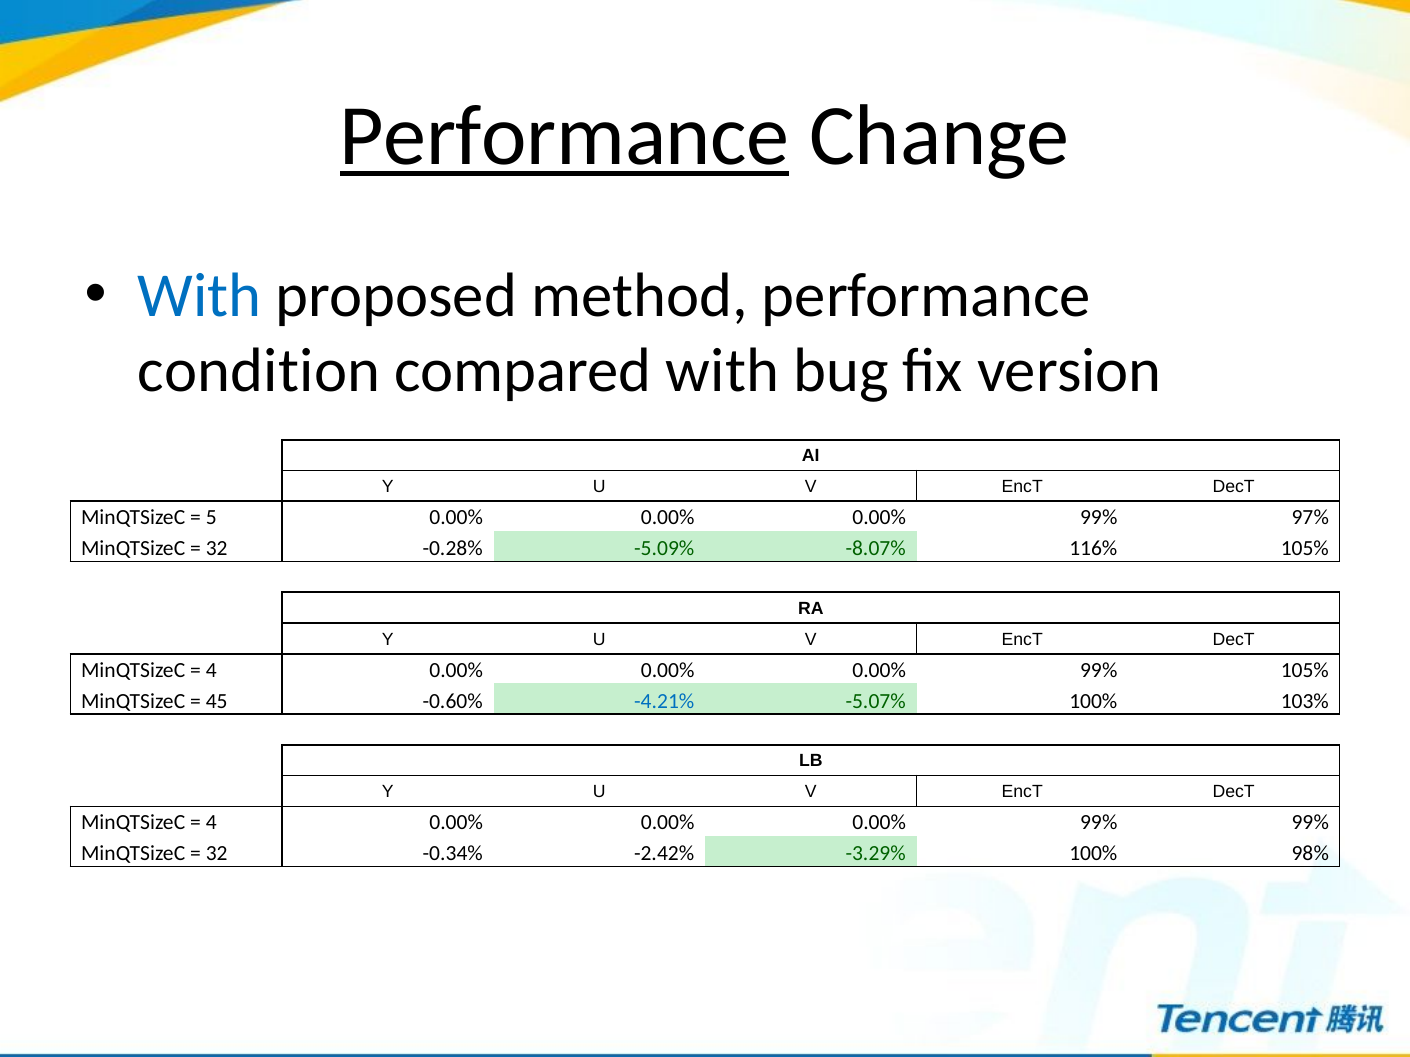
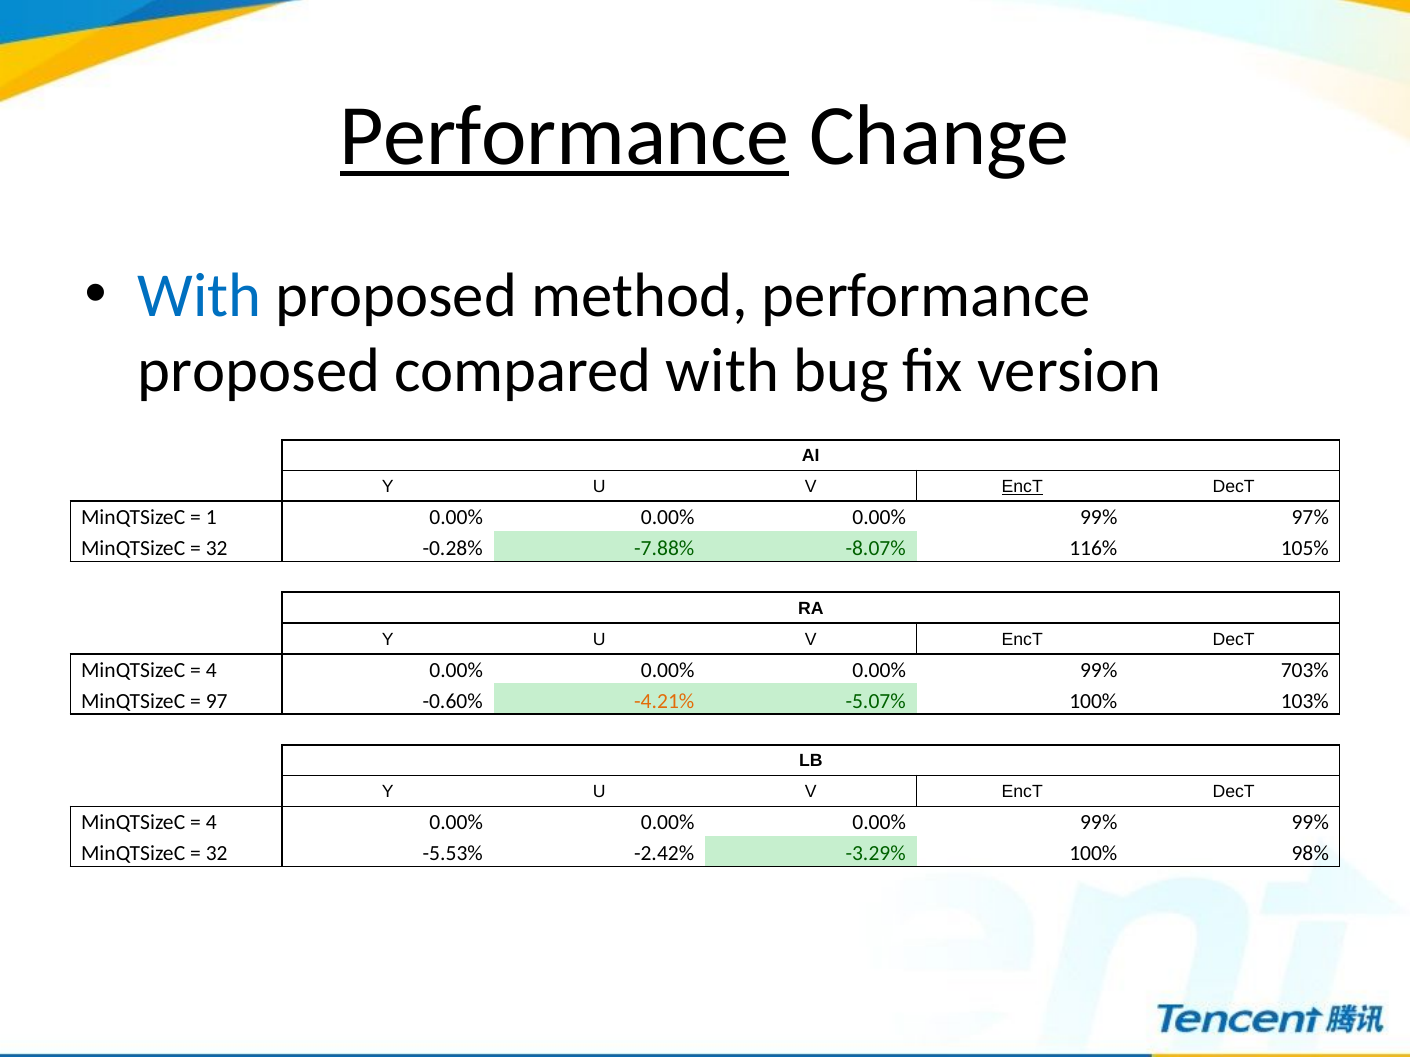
condition at (259, 371): condition -> proposed
EncT at (1022, 487) underline: none -> present
5: 5 -> 1
-5.09%: -5.09% -> -7.88%
99% 105%: 105% -> 703%
45: 45 -> 97
-4.21% colour: blue -> orange
-0.34%: -0.34% -> -5.53%
